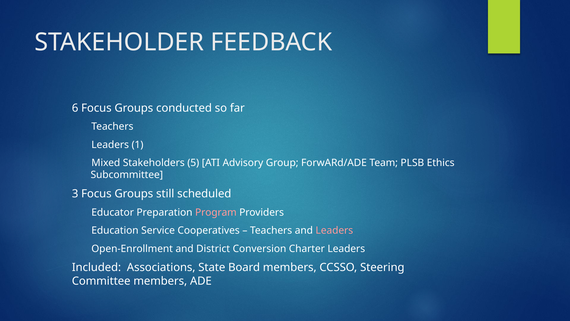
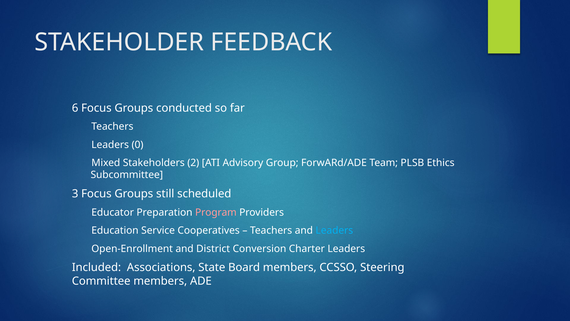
1: 1 -> 0
5: 5 -> 2
Leaders at (334, 230) colour: pink -> light blue
